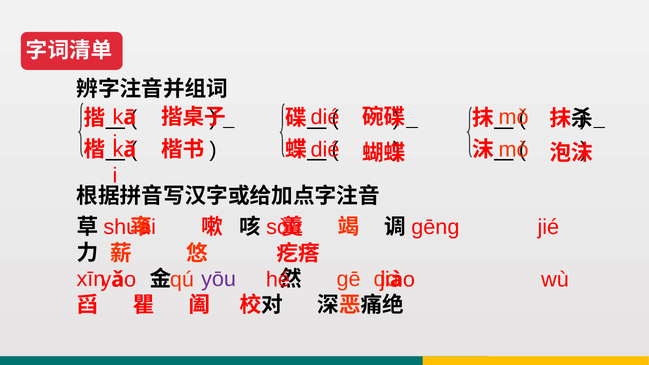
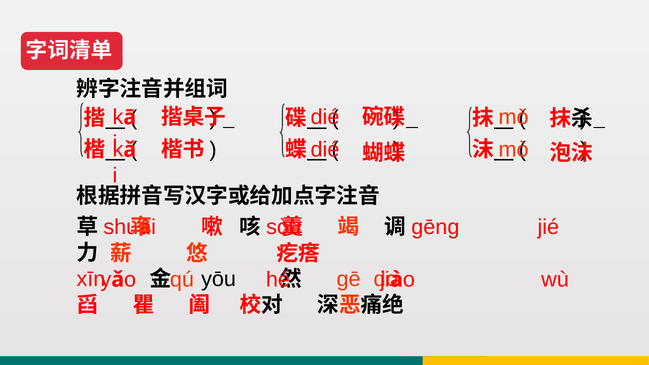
yōu colour: purple -> black
